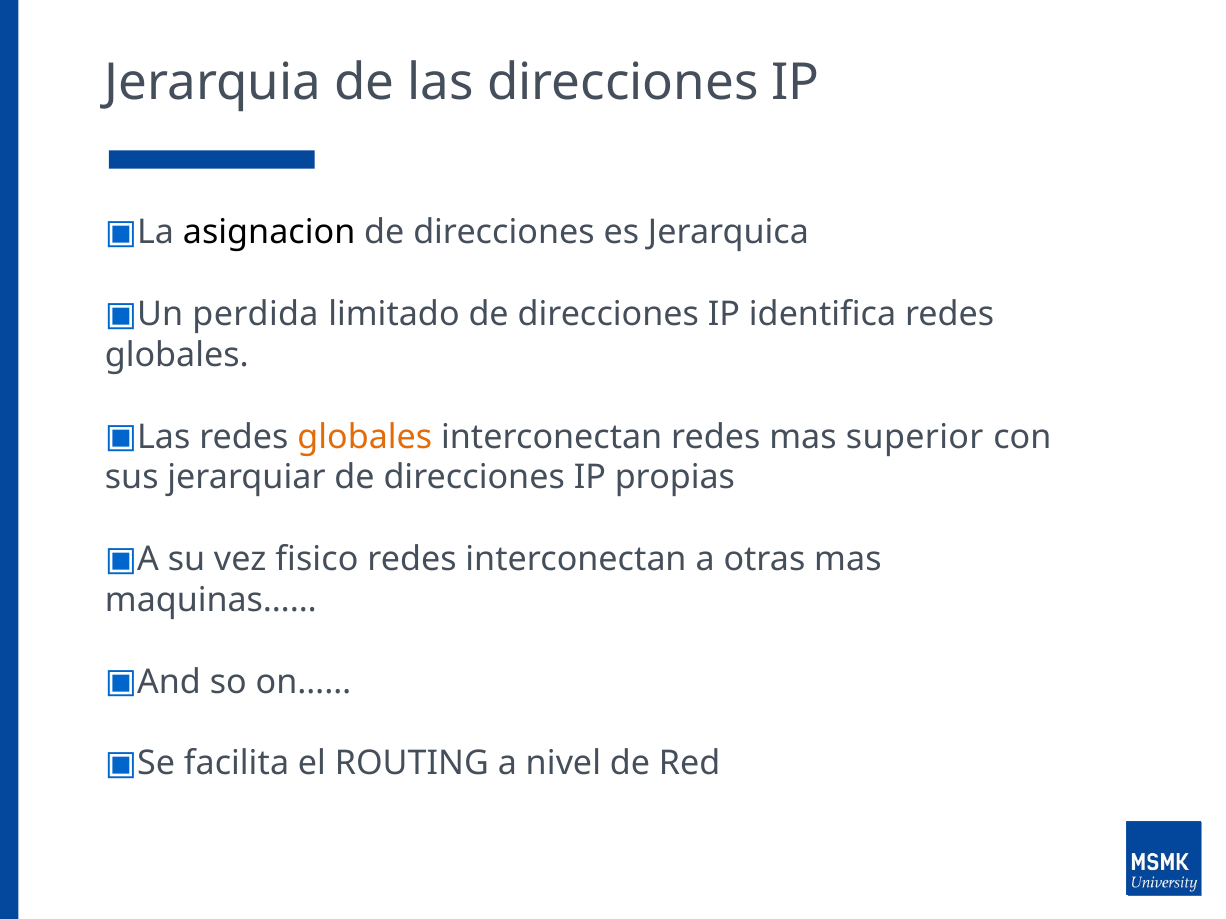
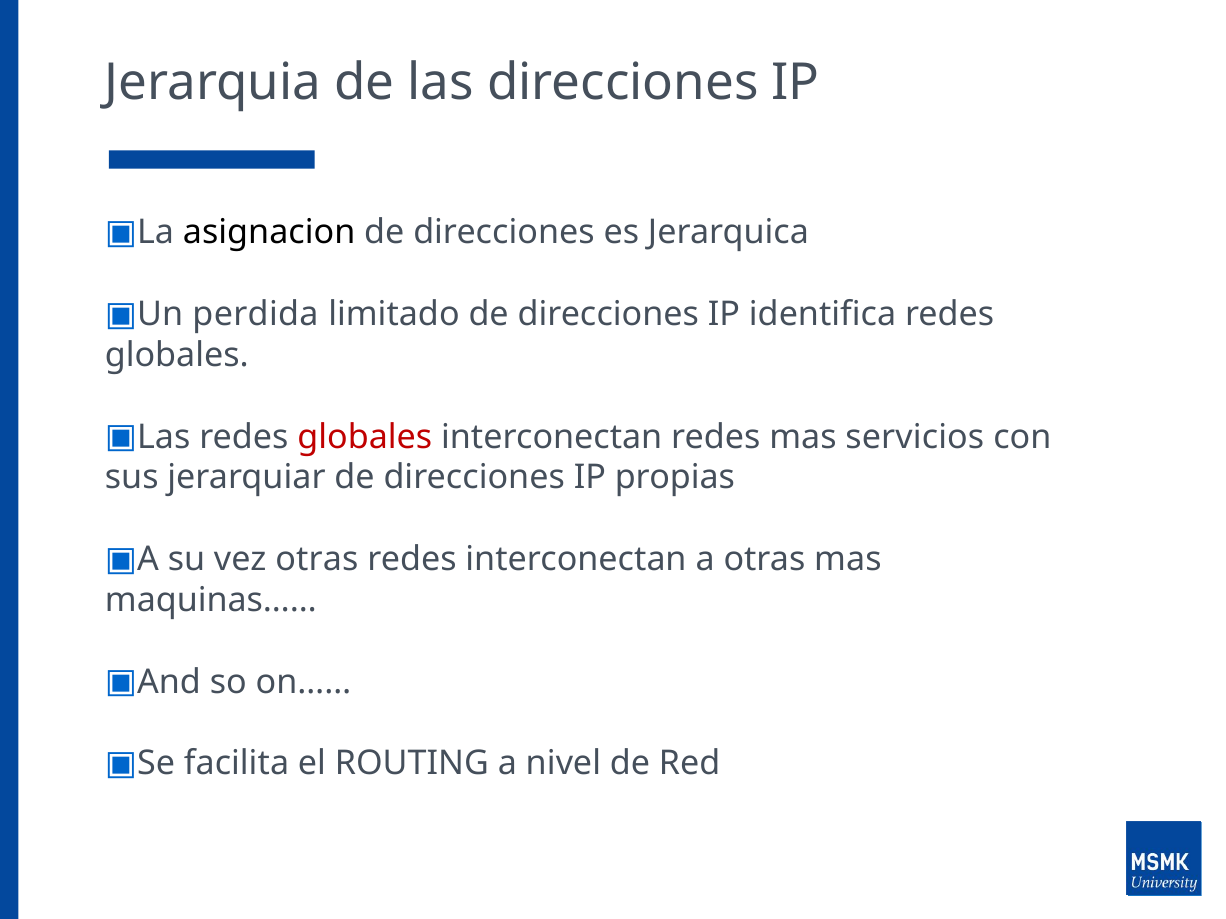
globales at (365, 437) colour: orange -> red
superior: superior -> servicios
vez fisico: fisico -> otras
